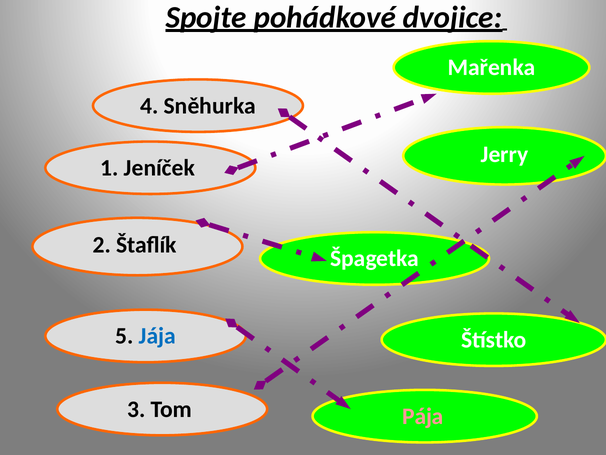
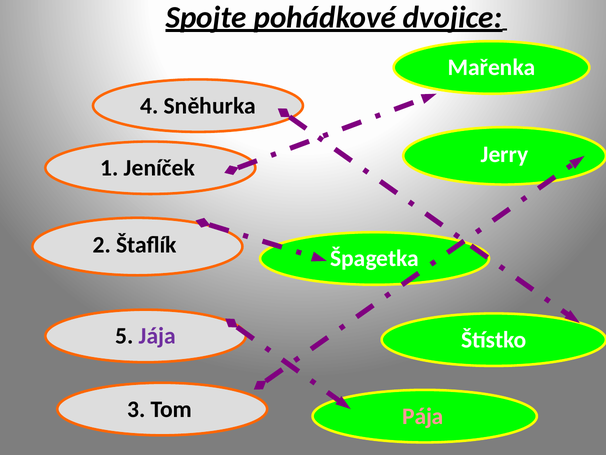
Jája colour: blue -> purple
